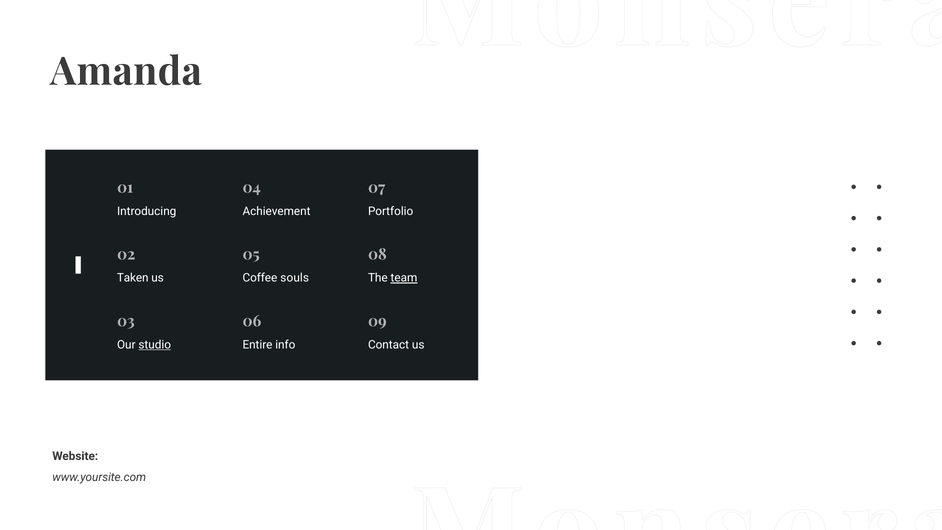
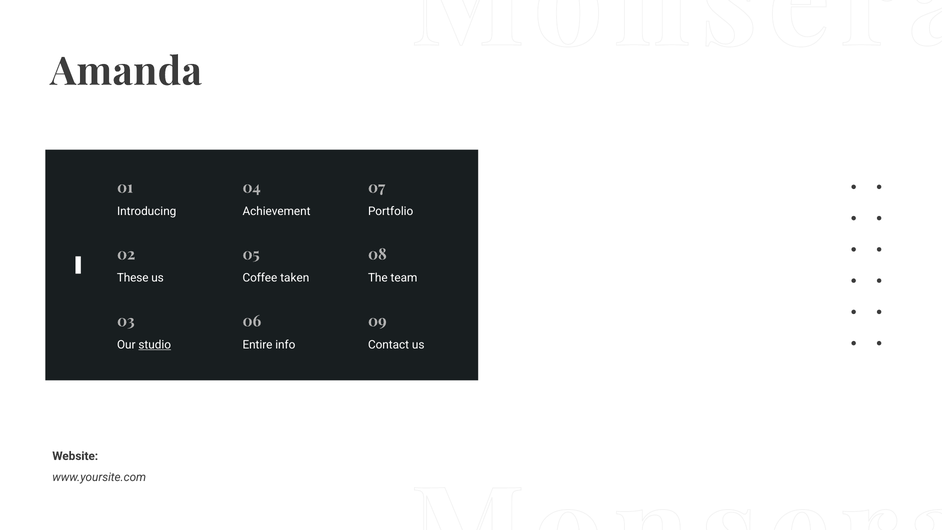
Taken: Taken -> These
souls: souls -> taken
team underline: present -> none
